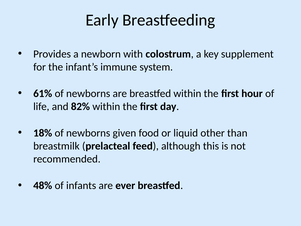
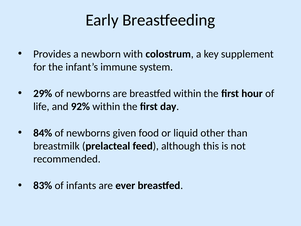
61%: 61% -> 29%
82%: 82% -> 92%
18%: 18% -> 84%
48%: 48% -> 83%
